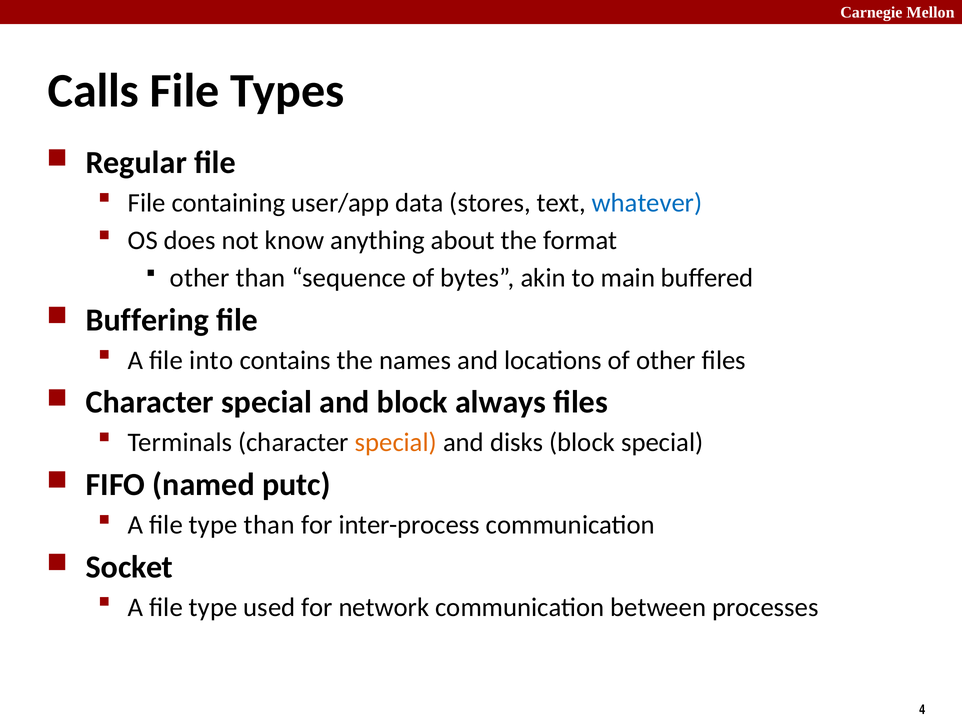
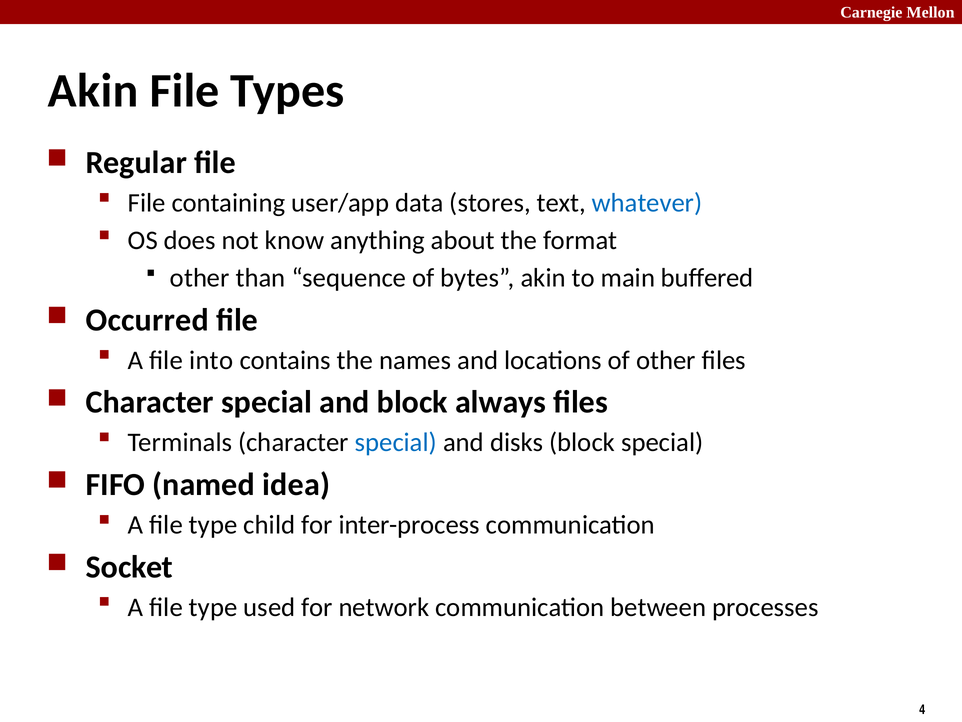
Calls at (94, 91): Calls -> Akin
Buffering: Buffering -> Occurred
special at (396, 442) colour: orange -> blue
putc: putc -> idea
type than: than -> child
